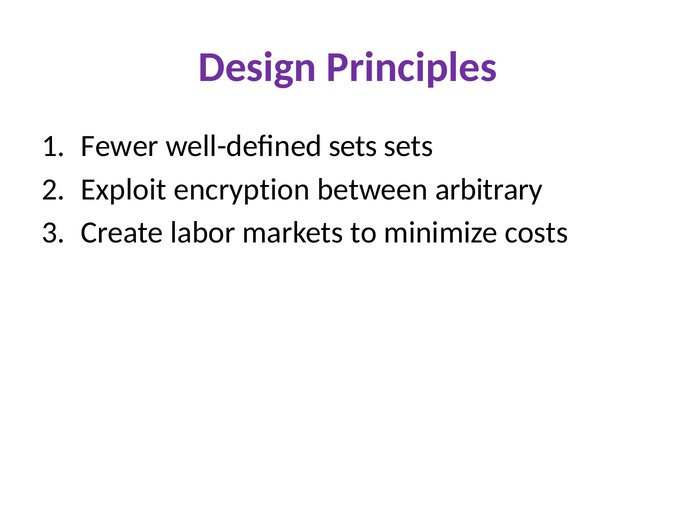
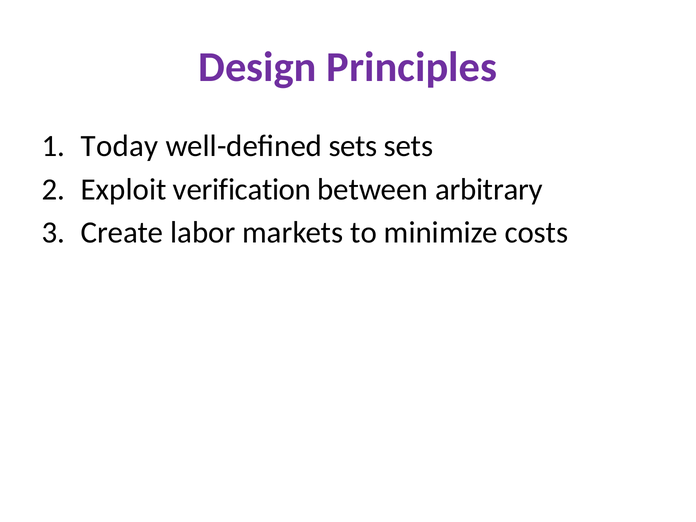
Fewer: Fewer -> Today
encryption: encryption -> verification
